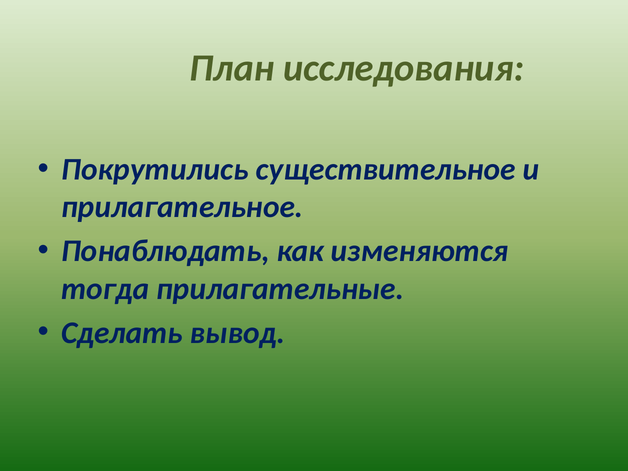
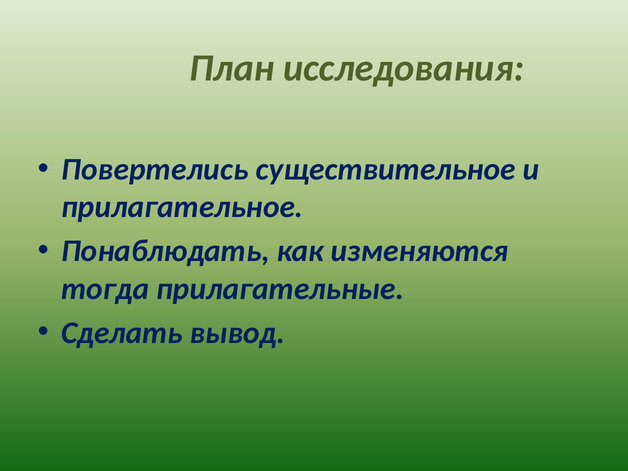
Покрутились: Покрутились -> Повертелись
